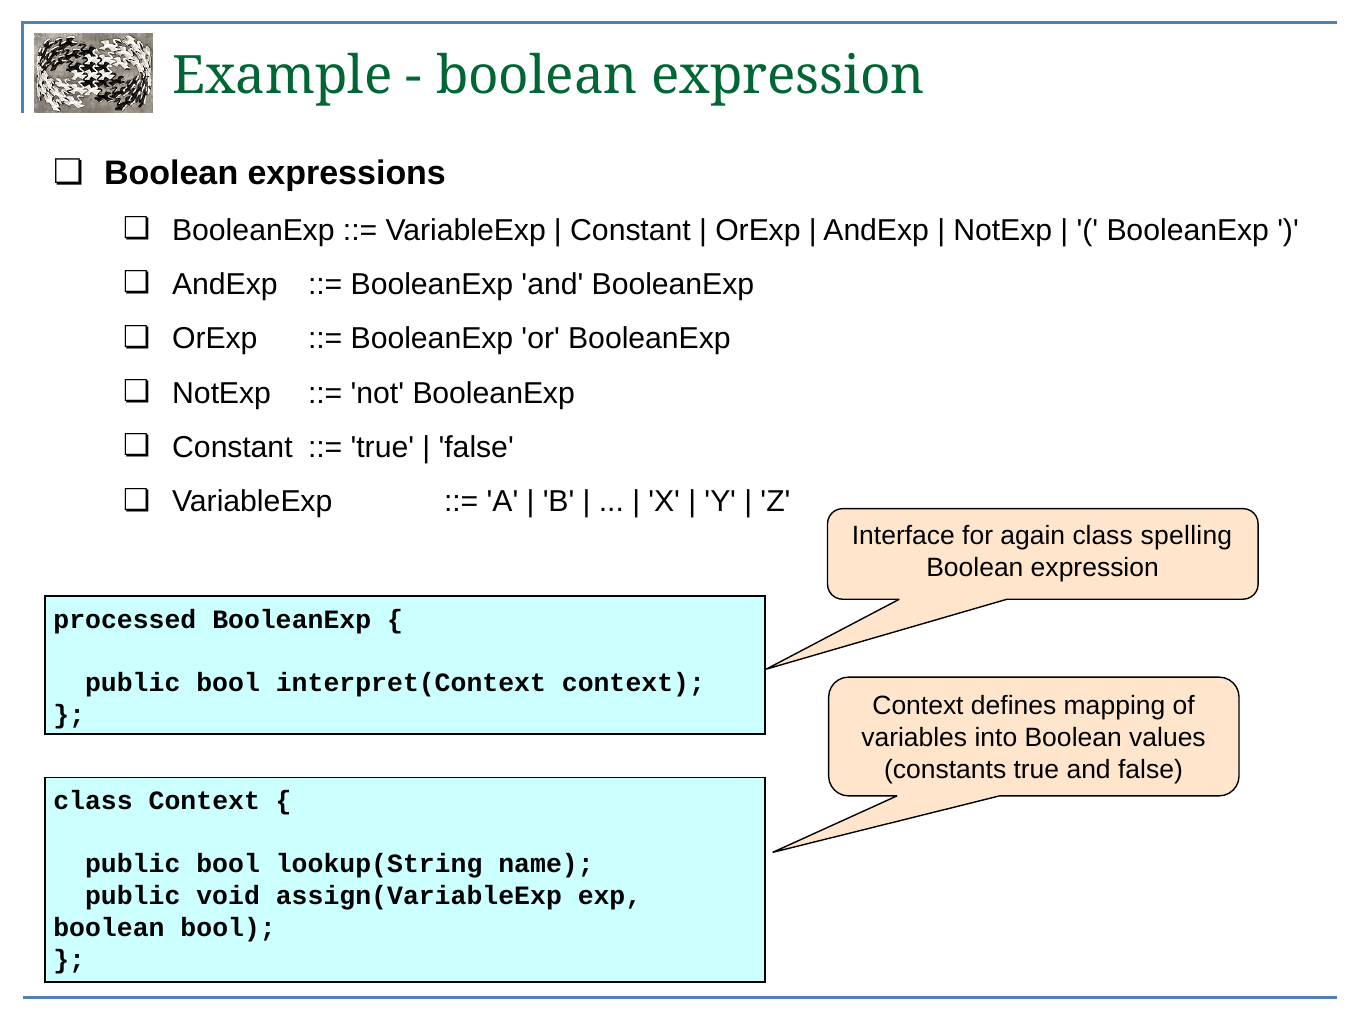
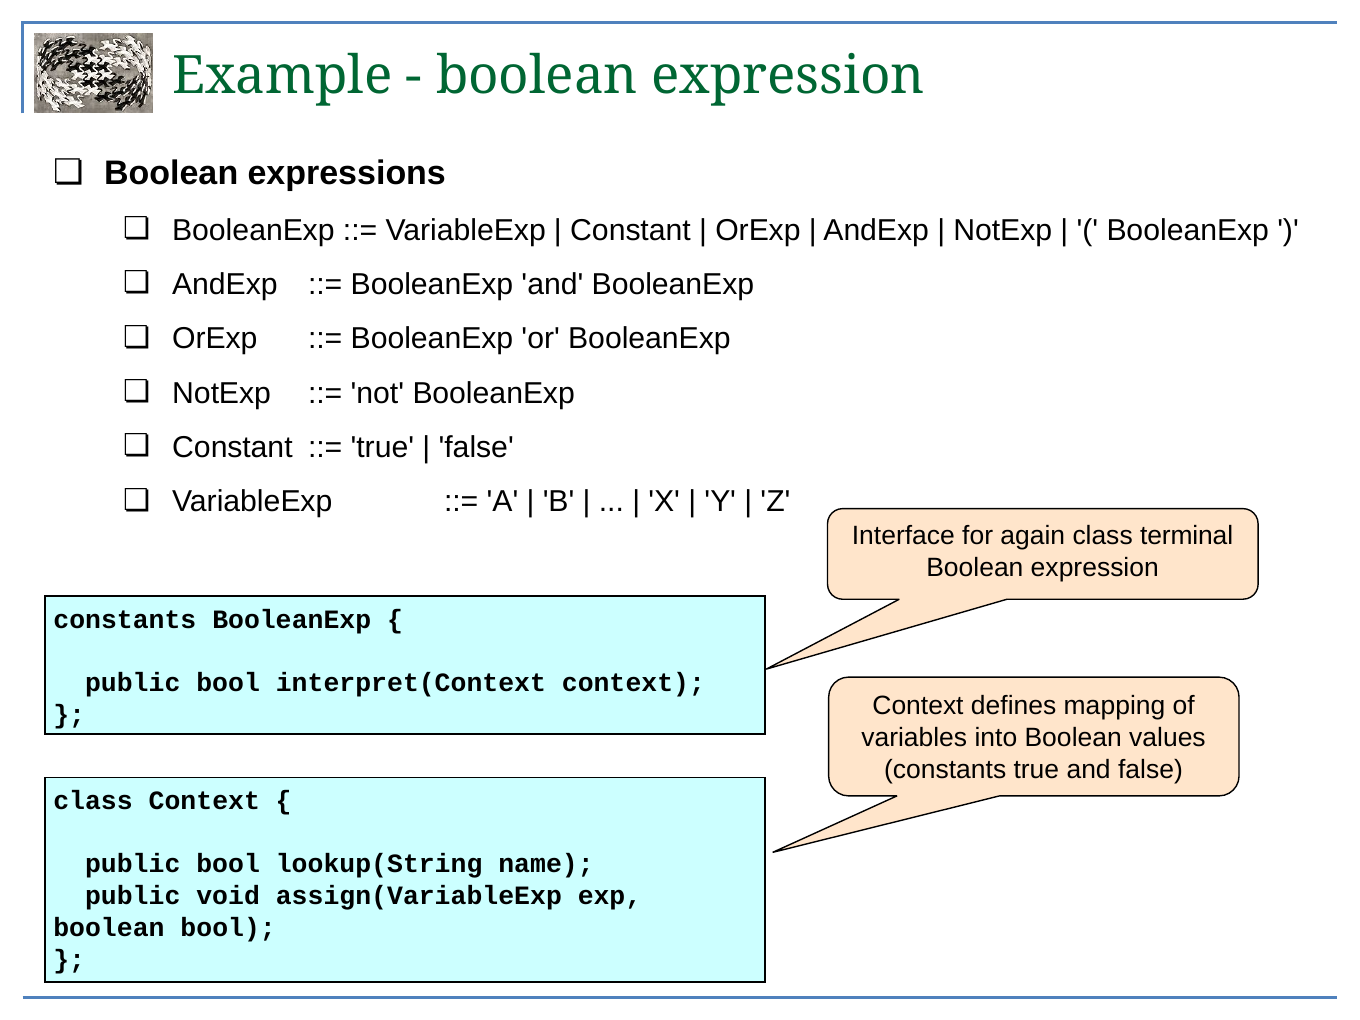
spelling: spelling -> terminal
processed at (125, 619): processed -> constants
